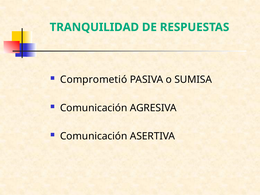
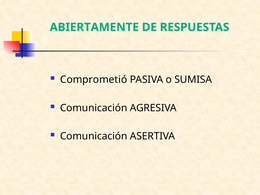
TRANQUILIDAD: TRANQUILIDAD -> ABIERTAMENTE
